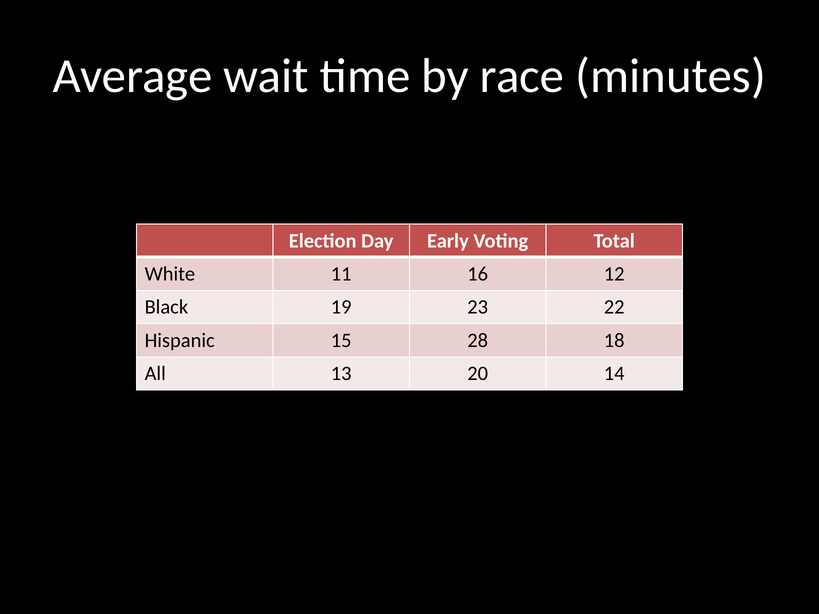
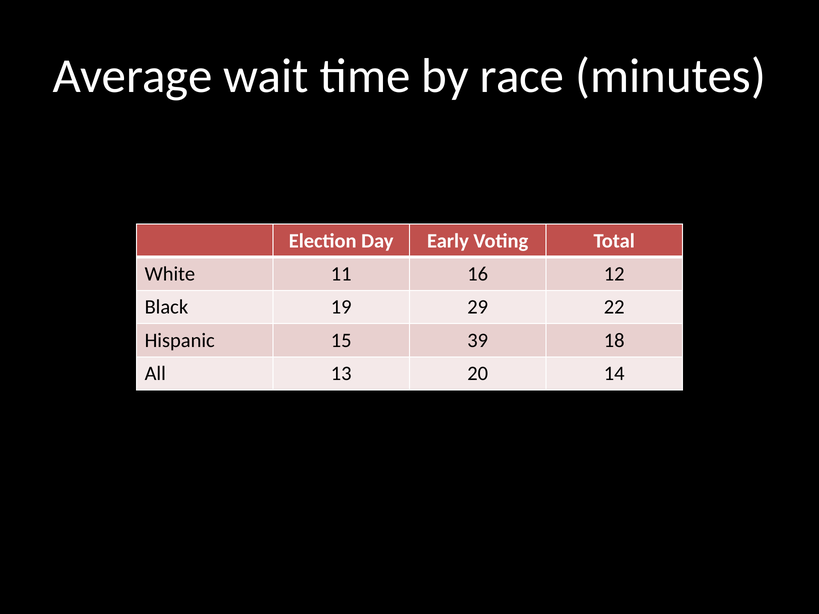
23: 23 -> 29
28: 28 -> 39
